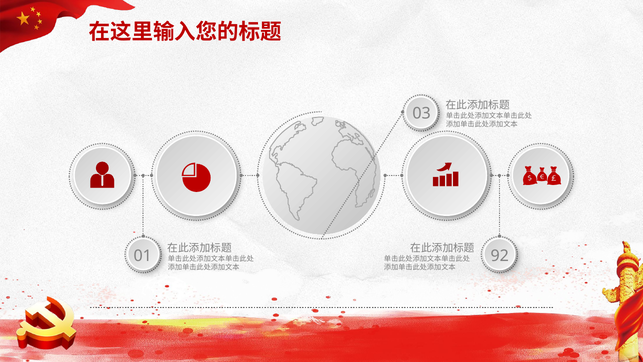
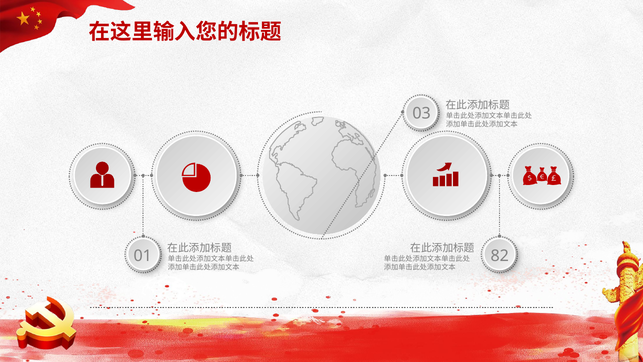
92: 92 -> 82
